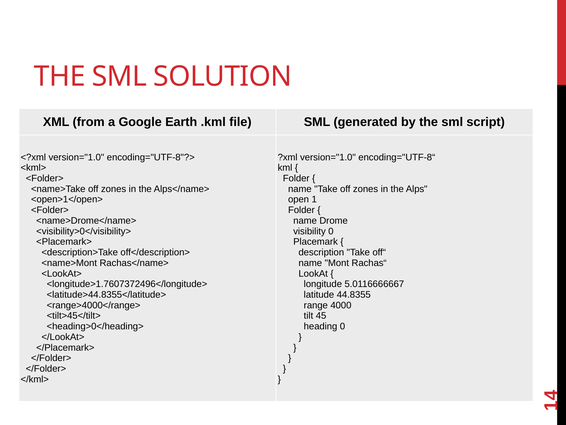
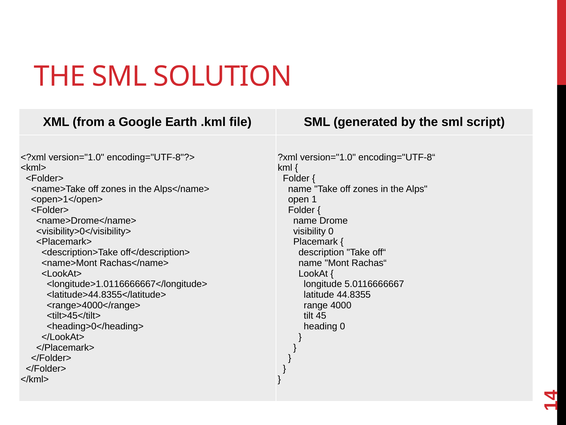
<longitude>1.7607372496</longitude>: <longitude>1.7607372496</longitude> -> <longitude>1.0116666667</longitude>
